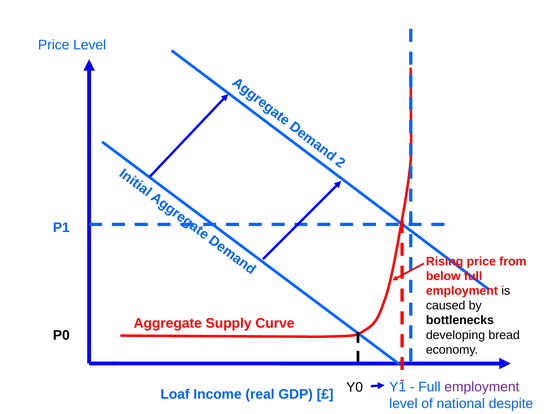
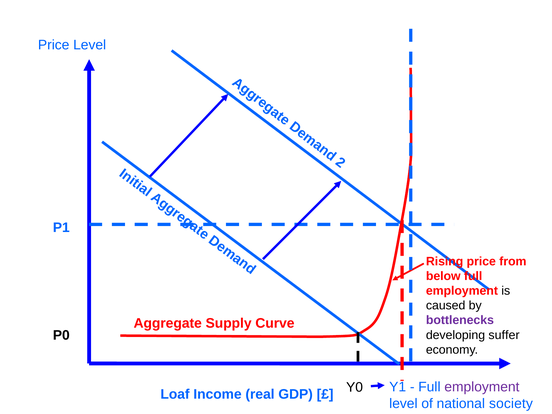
bottlenecks colour: black -> purple
bread: bread -> suffer
despite: despite -> society
